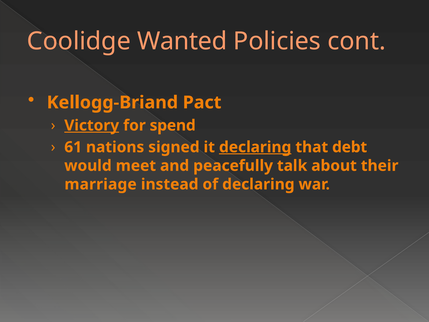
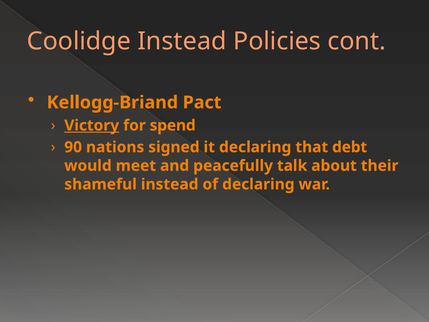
Coolidge Wanted: Wanted -> Instead
61: 61 -> 90
declaring at (255, 147) underline: present -> none
marriage: marriage -> shameful
